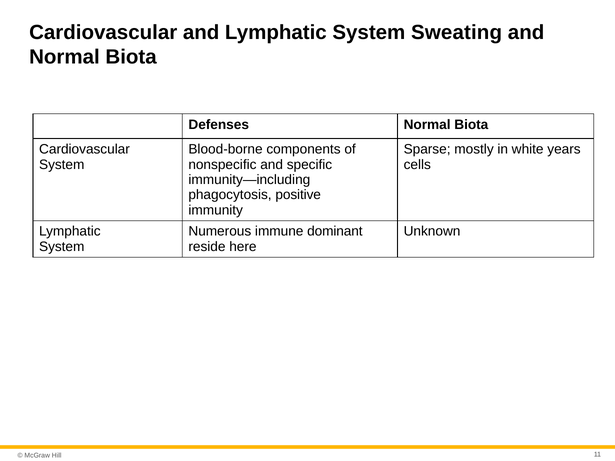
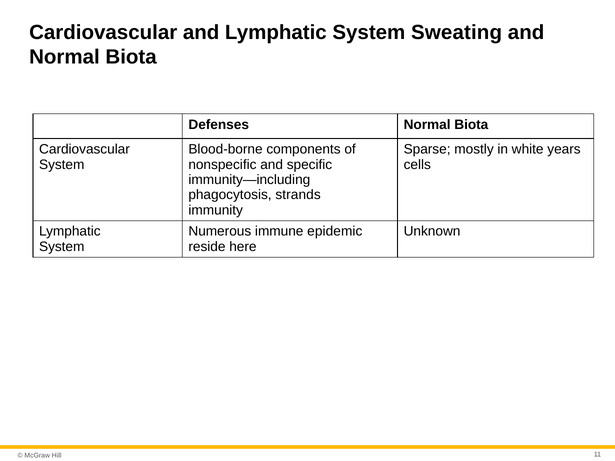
positive: positive -> strands
dominant: dominant -> epidemic
